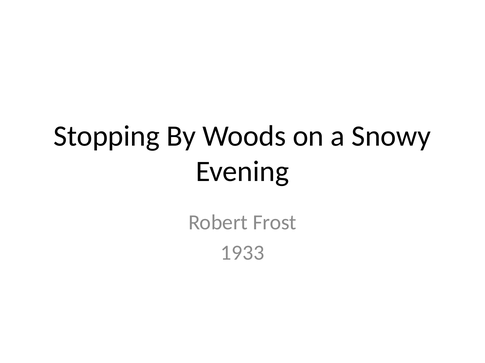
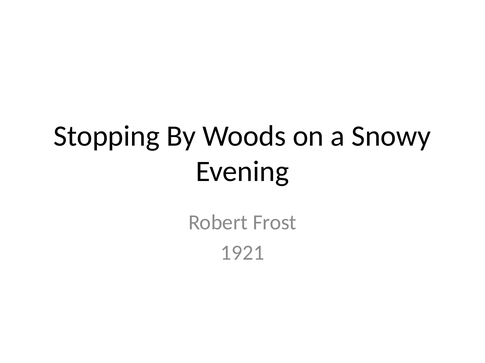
1933: 1933 -> 1921
